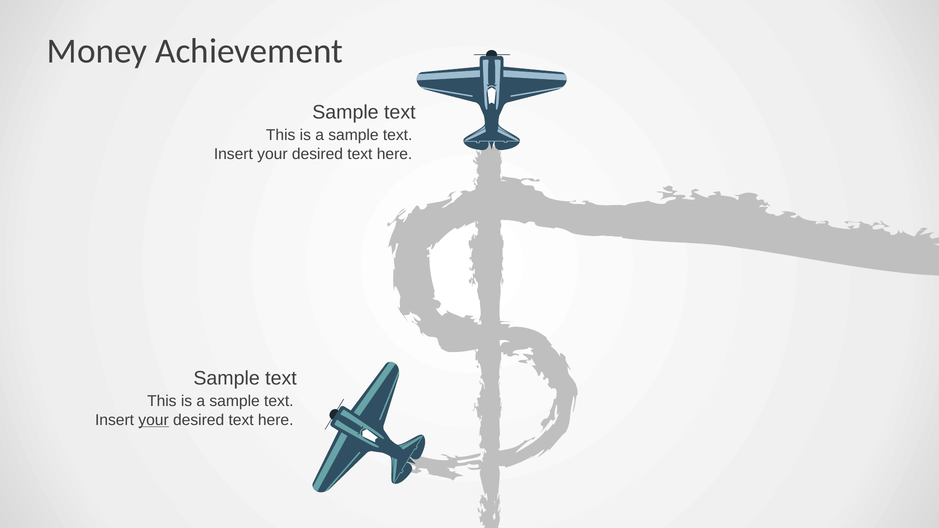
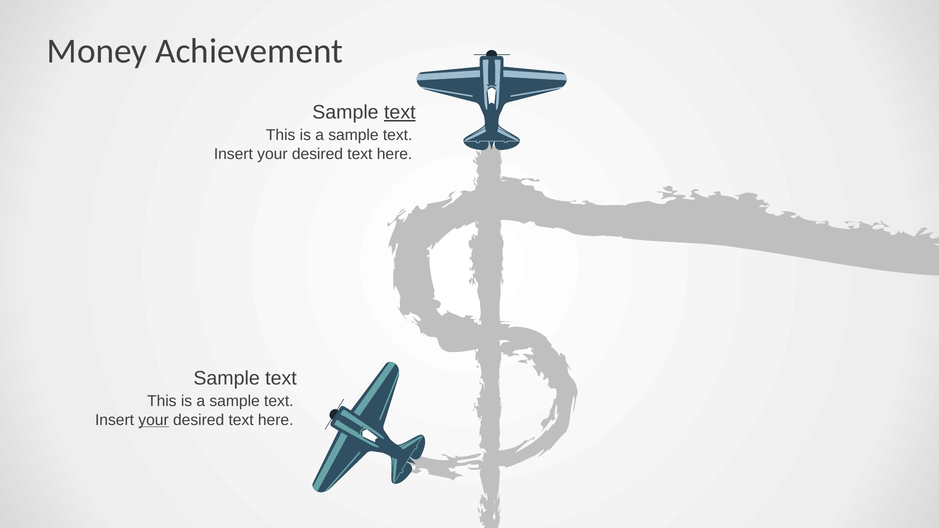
text at (400, 112) underline: none -> present
